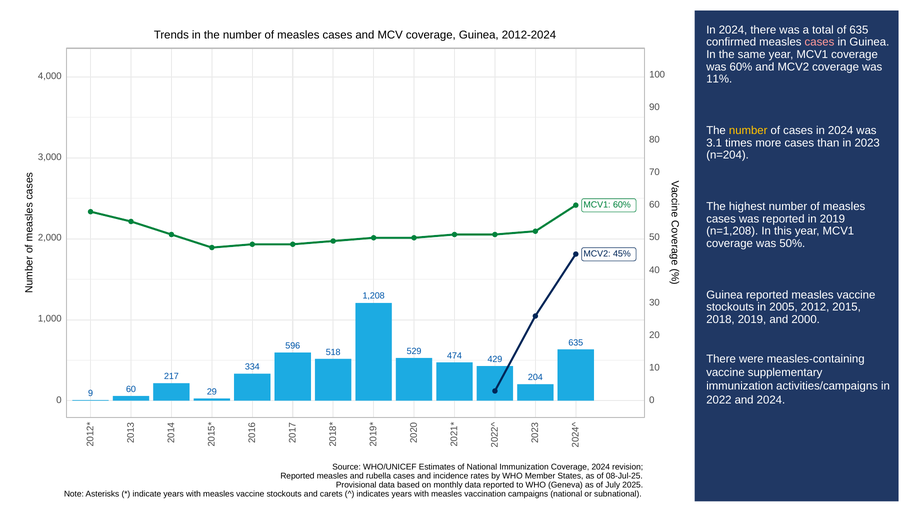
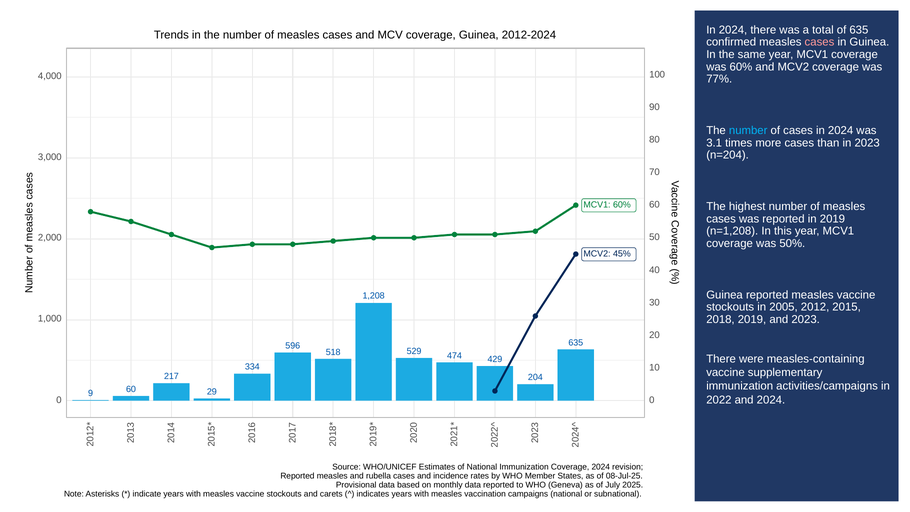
11%: 11% -> 77%
number at (748, 130) colour: yellow -> light blue
and 2000: 2000 -> 2023
